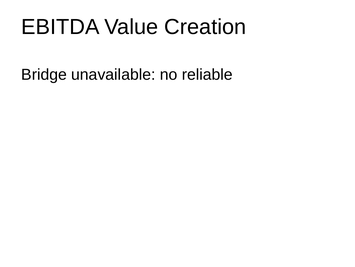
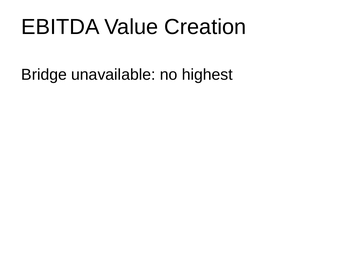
reliable: reliable -> highest
